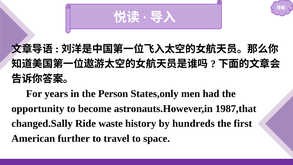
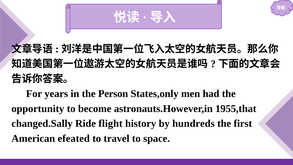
1987,that: 1987,that -> 1955,that
waste: waste -> flight
further: further -> efeated
